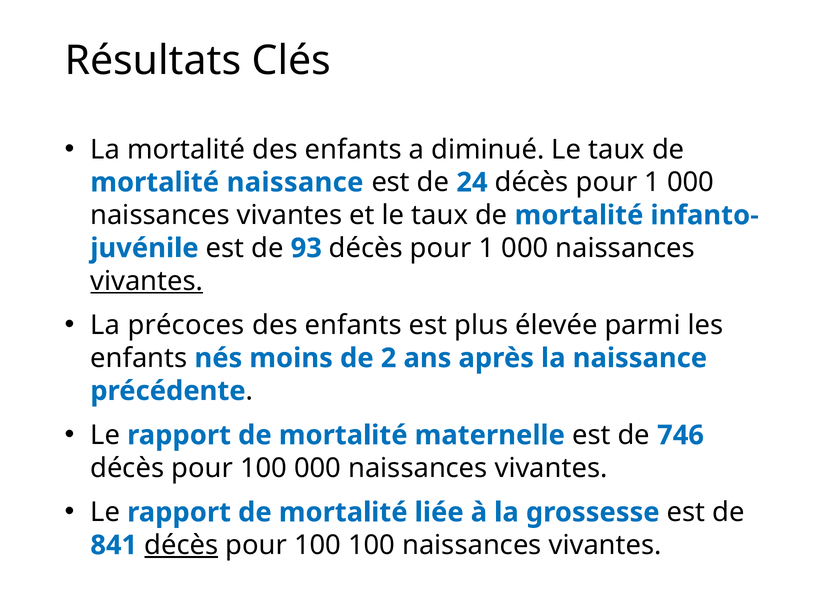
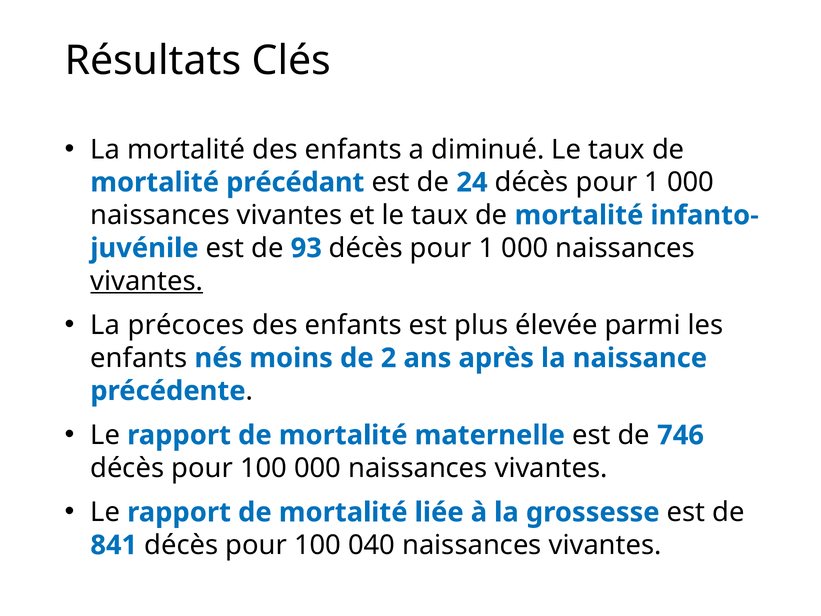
mortalité naissance: naissance -> précédant
décès at (181, 545) underline: present -> none
100 100: 100 -> 040
